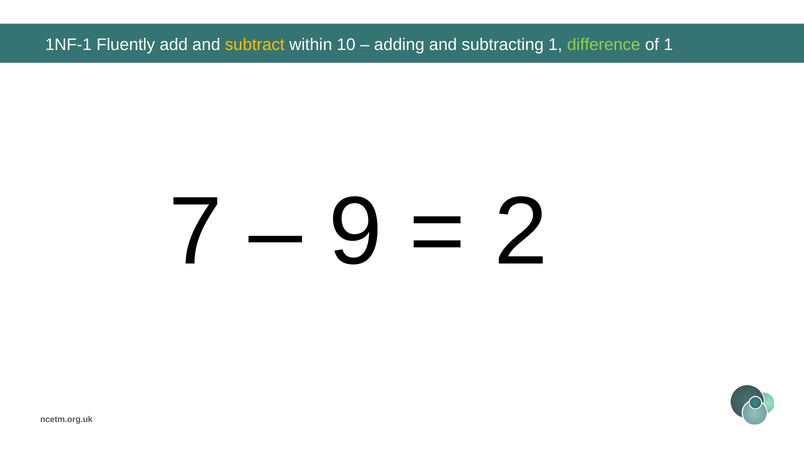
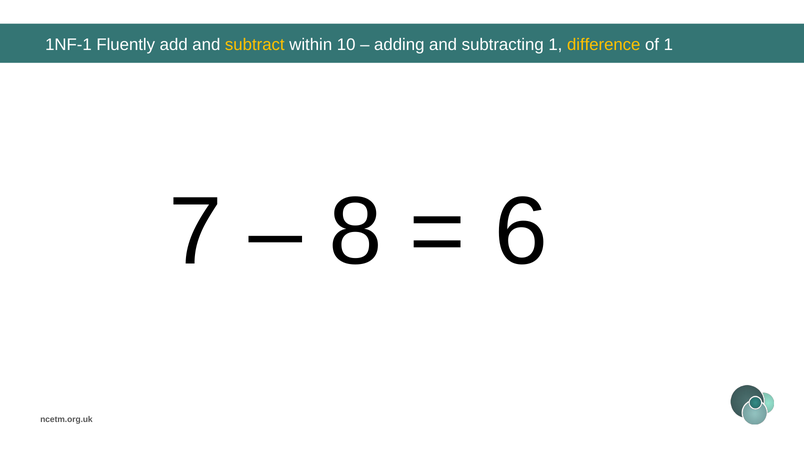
difference colour: light green -> yellow
9: 9 -> 8
2: 2 -> 6
